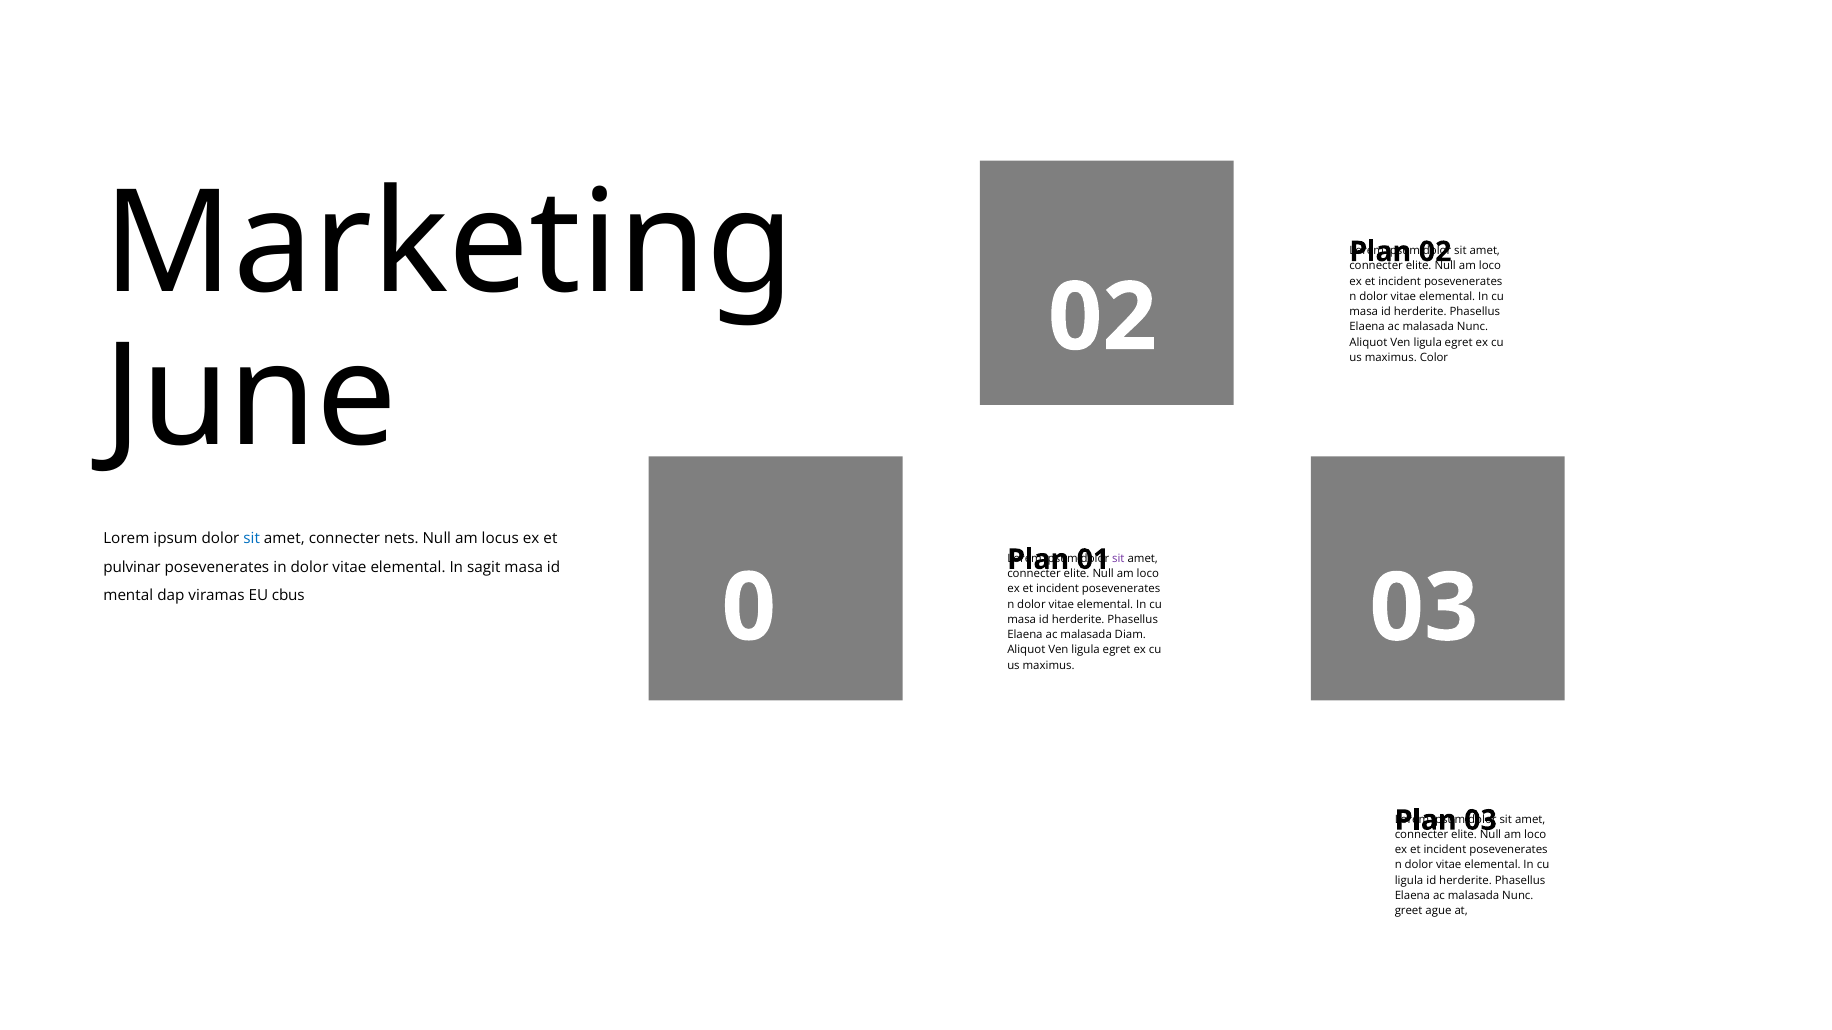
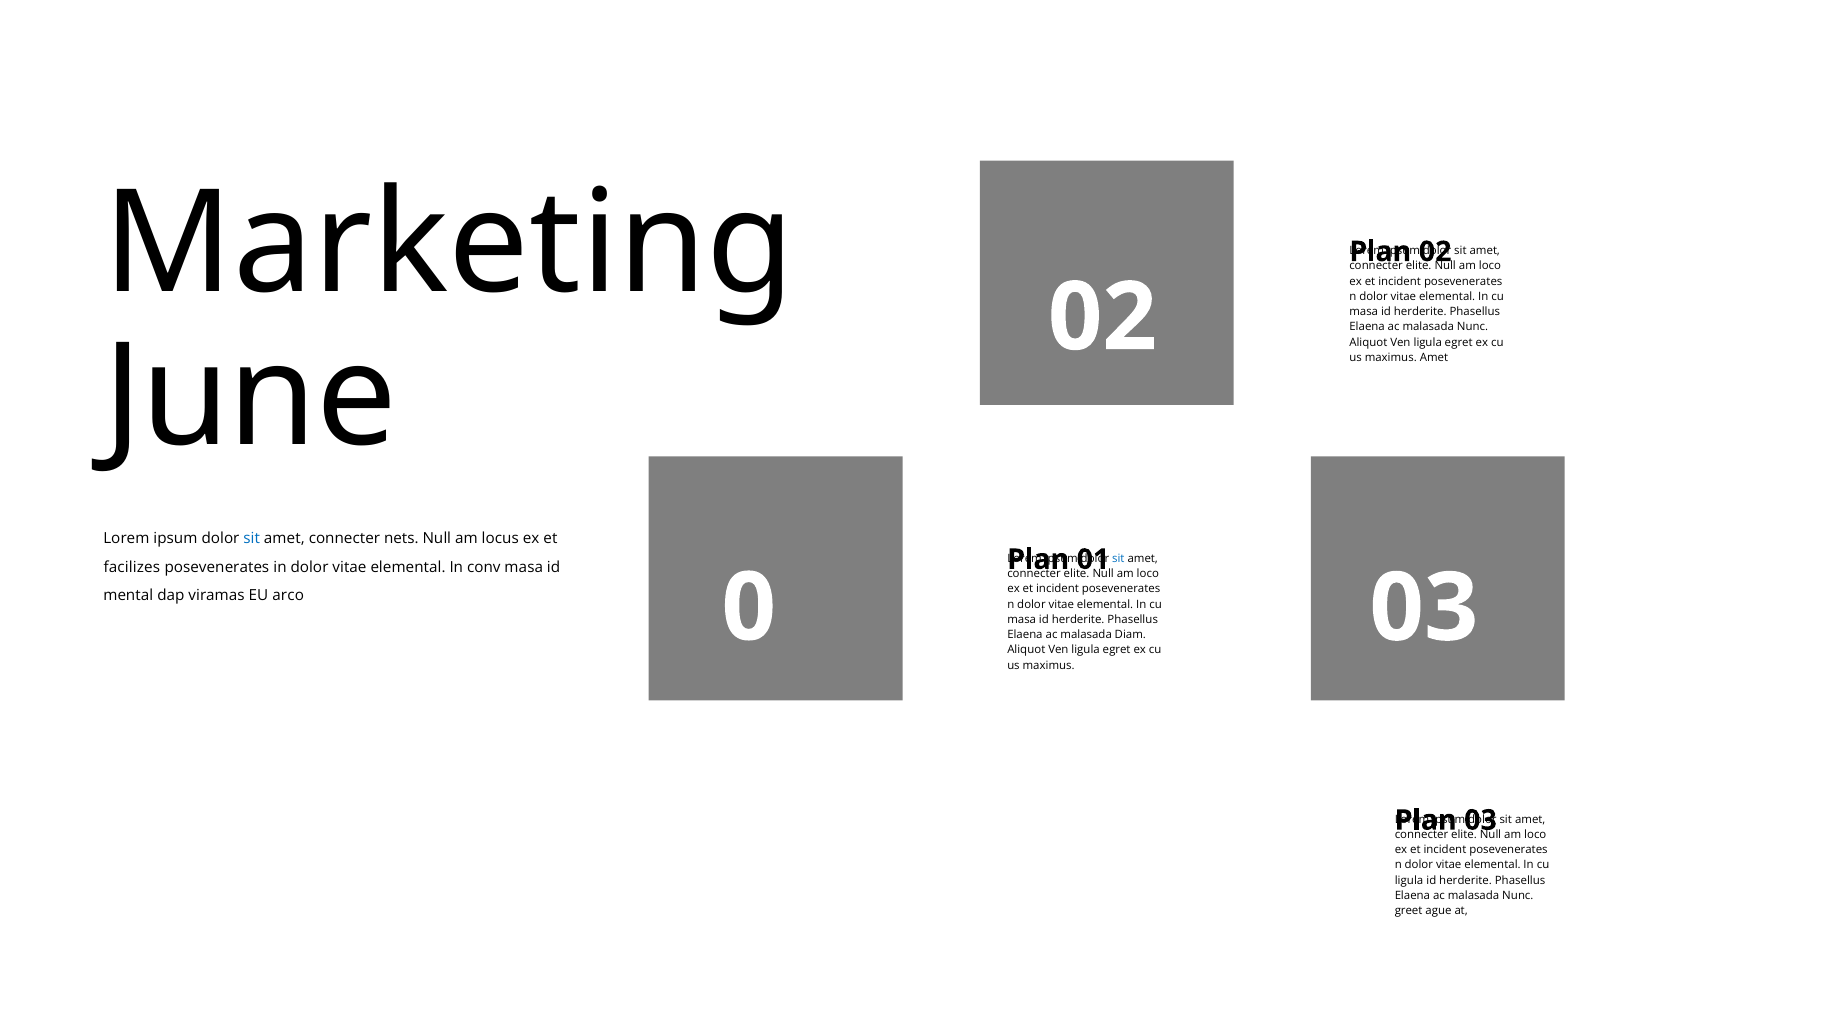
maximus Color: Color -> Amet
sit at (1118, 559) colour: purple -> blue
pulvinar: pulvinar -> facilizes
sagit: sagit -> conv
cbus: cbus -> arco
